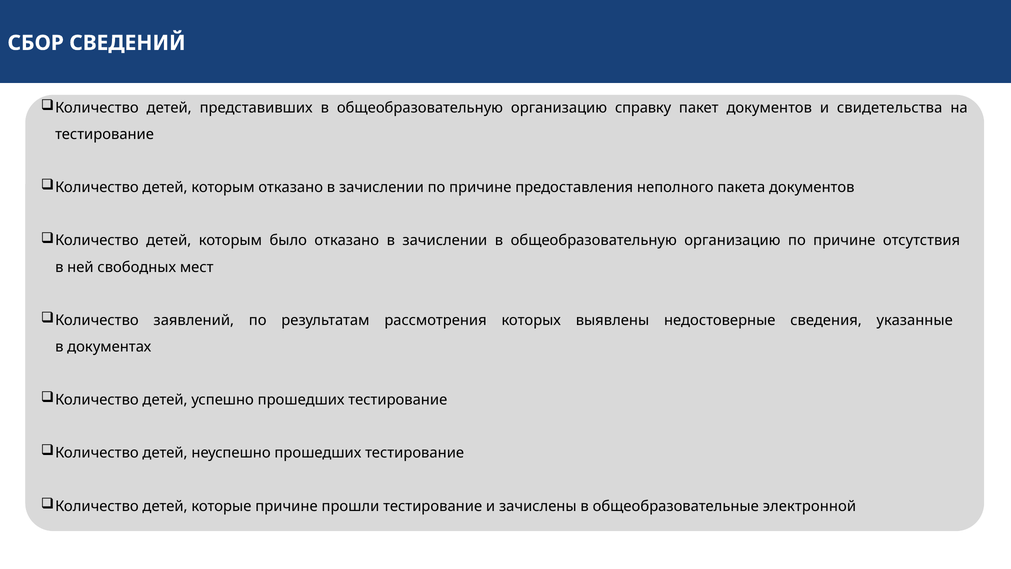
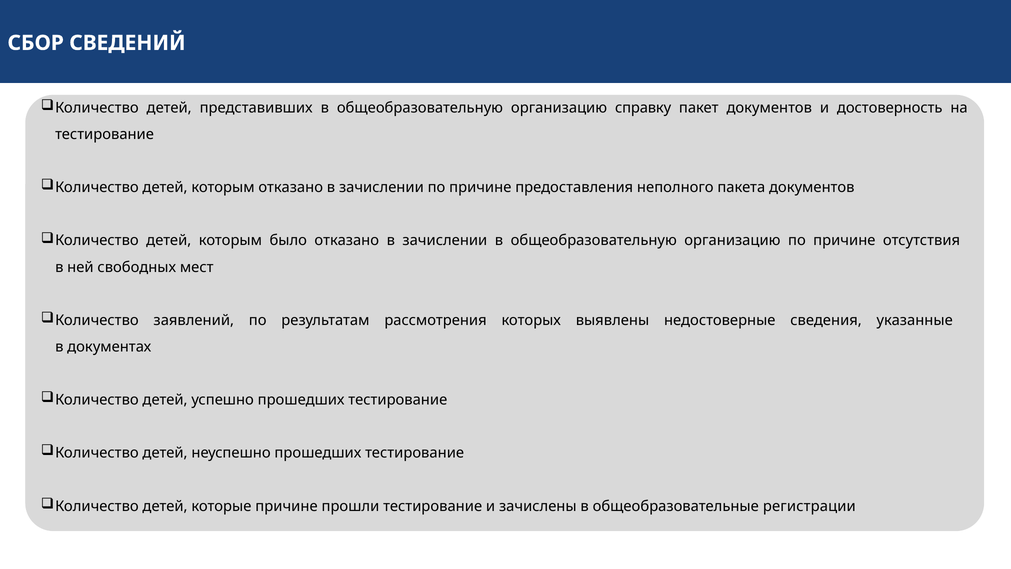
свидетельства: свидетельства -> достоверность
электронной: электронной -> регистрации
